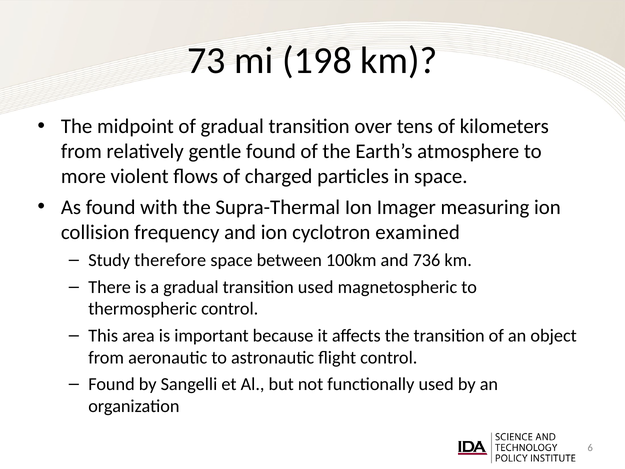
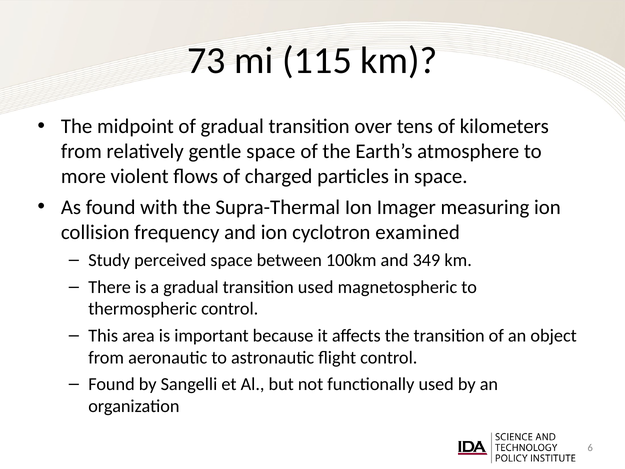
198: 198 -> 115
gentle found: found -> space
therefore: therefore -> perceived
736: 736 -> 349
